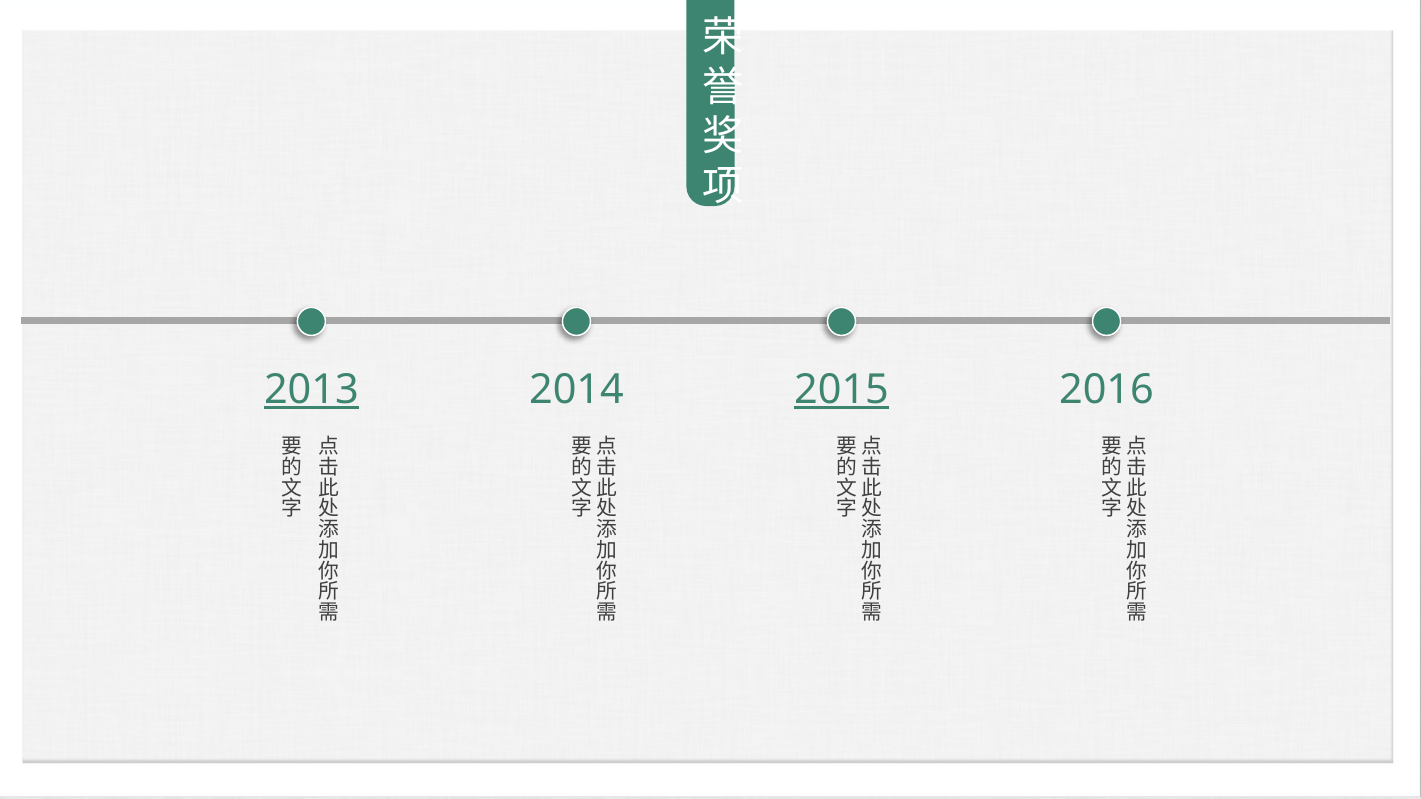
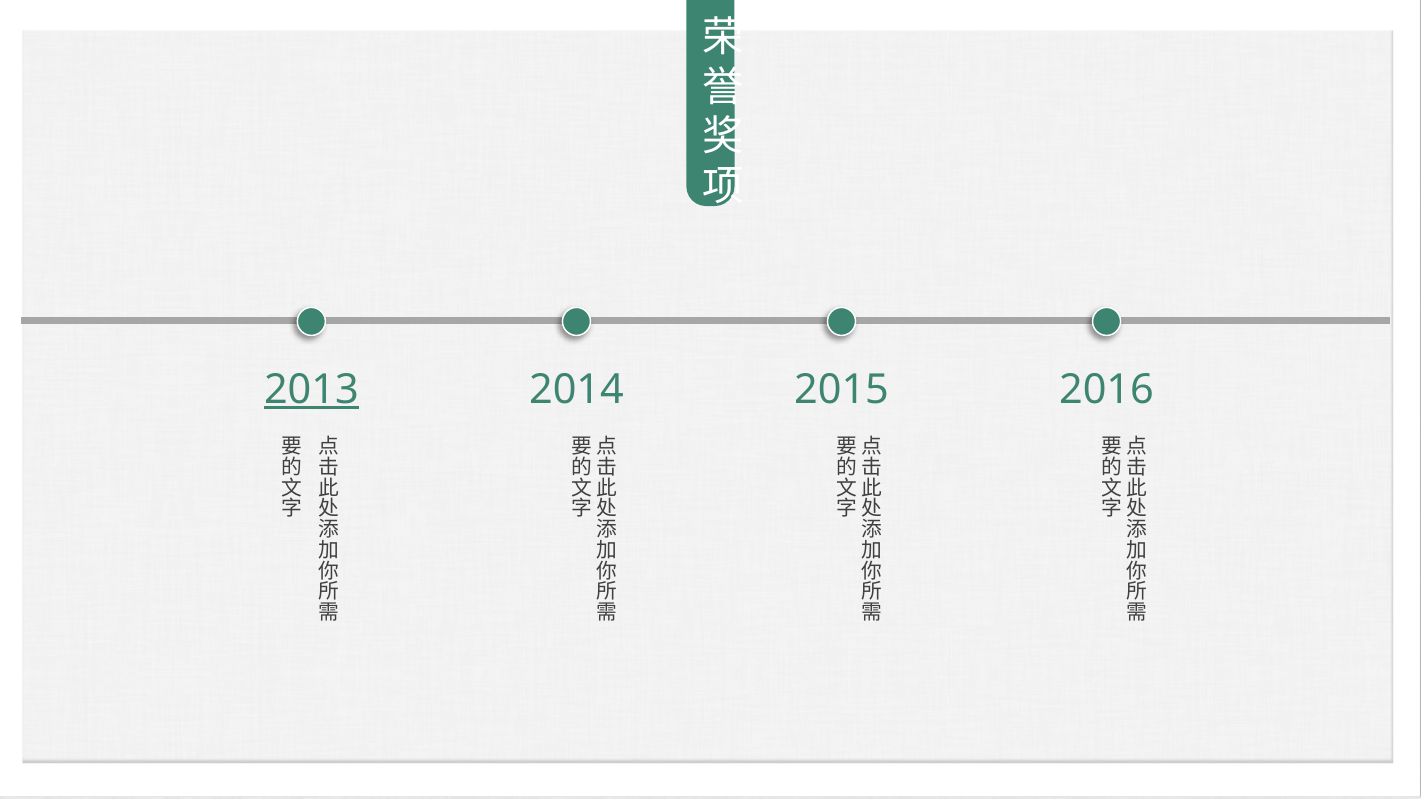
2015 underline: present -> none
